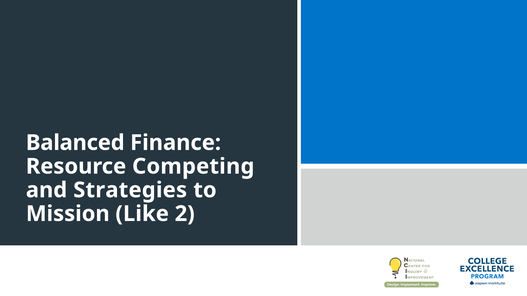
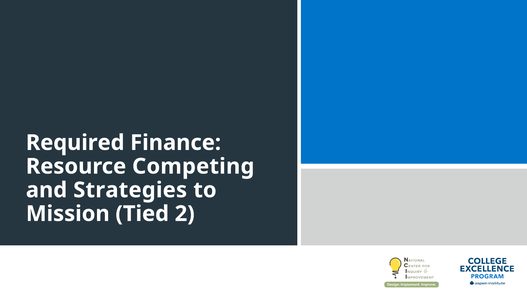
Balanced: Balanced -> Required
Like: Like -> Tied
